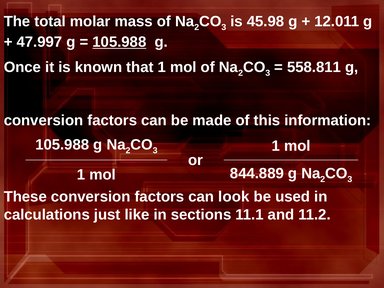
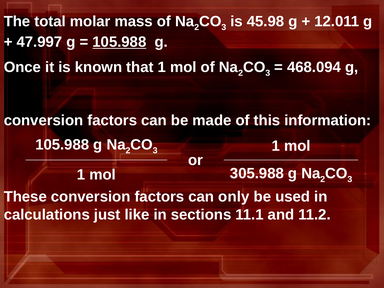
558.811: 558.811 -> 468.094
844.889: 844.889 -> 305.988
look: look -> only
